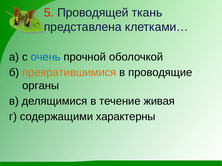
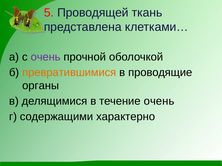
очень at (46, 57) colour: blue -> purple
течение живая: живая -> очень
характерны: характерны -> характерно
